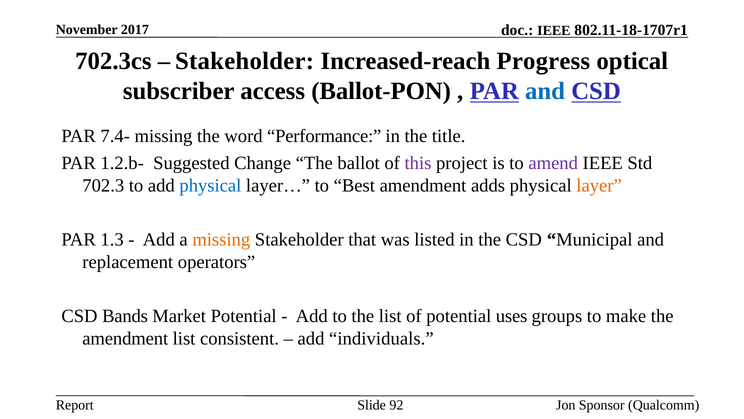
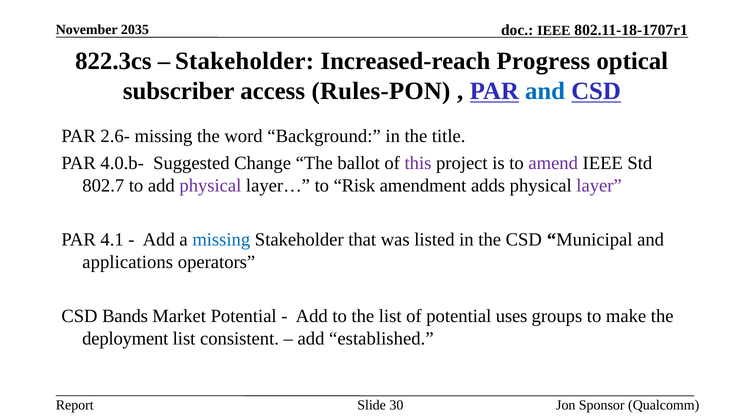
2017: 2017 -> 2035
702.3cs: 702.3cs -> 822.3cs
Ballot-PON: Ballot-PON -> Rules-PON
7.4-: 7.4- -> 2.6-
Performance: Performance -> Background
1.2.b-: 1.2.b- -> 4.0.b-
702.3: 702.3 -> 802.7
physical at (210, 185) colour: blue -> purple
Best: Best -> Risk
layer colour: orange -> purple
1.3: 1.3 -> 4.1
missing at (221, 239) colour: orange -> blue
replacement: replacement -> applications
amendment at (125, 338): amendment -> deployment
individuals: individuals -> established
92: 92 -> 30
